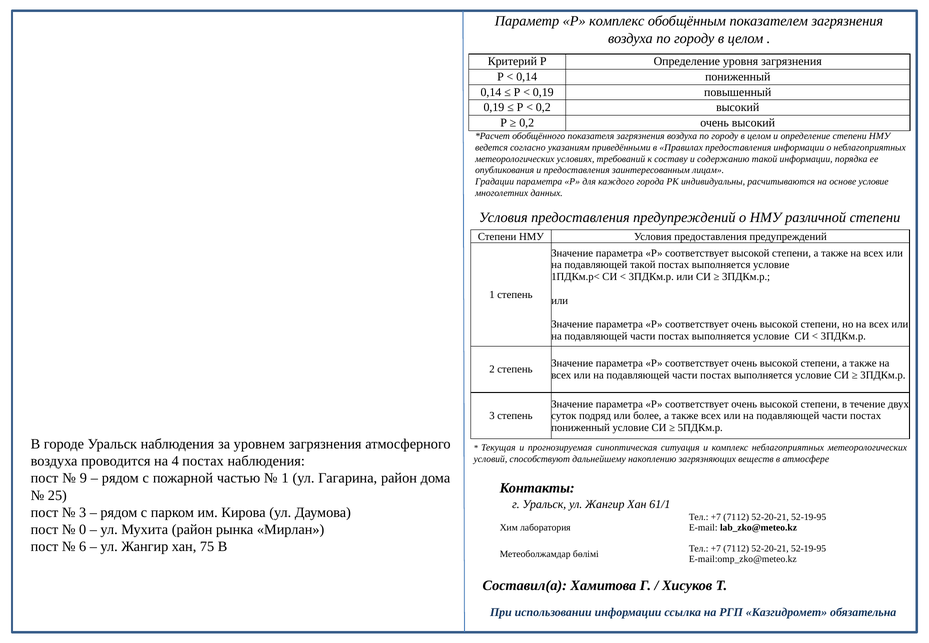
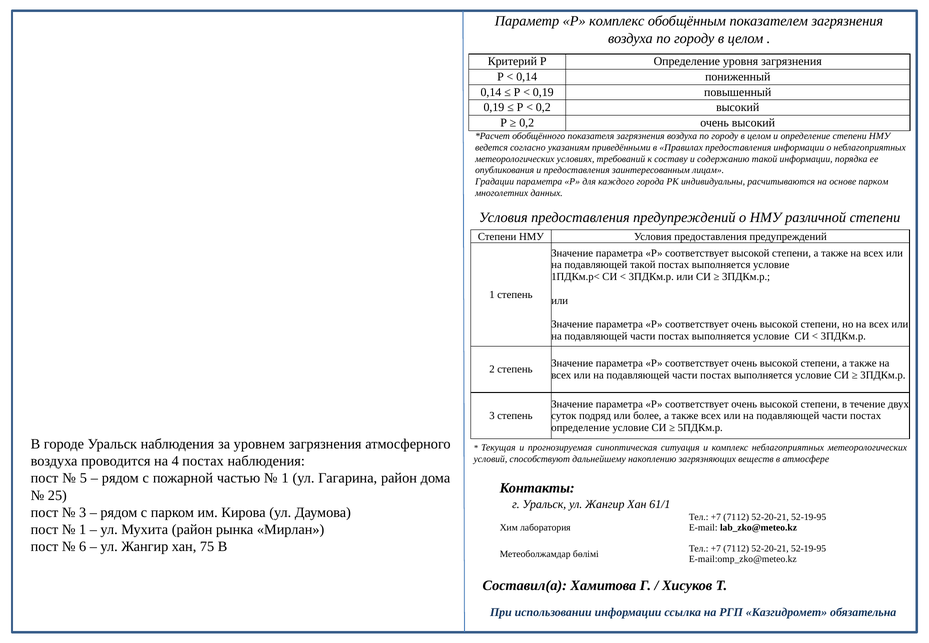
основе условие: условие -> парком
пониженный at (581, 428): пониженный -> определение
9: 9 -> 5
0 at (83, 530): 0 -> 1
